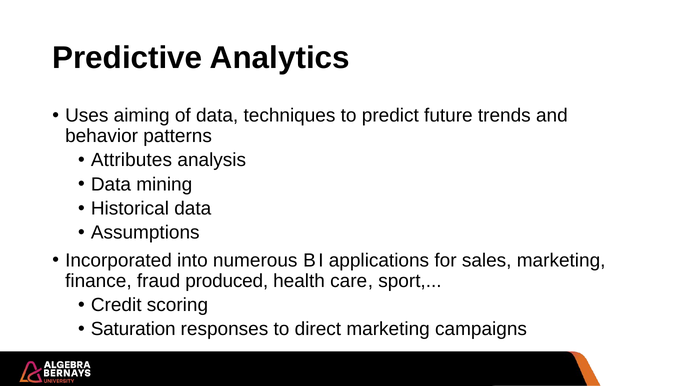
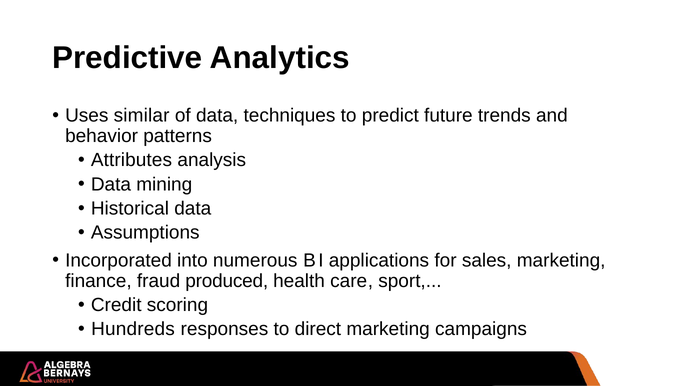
aiming: aiming -> similar
Saturation: Saturation -> Hundreds
